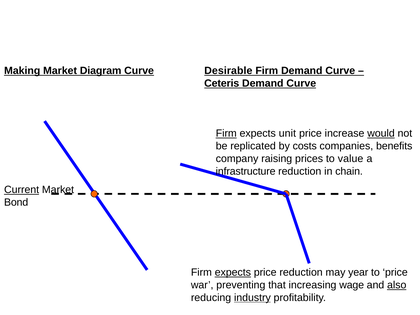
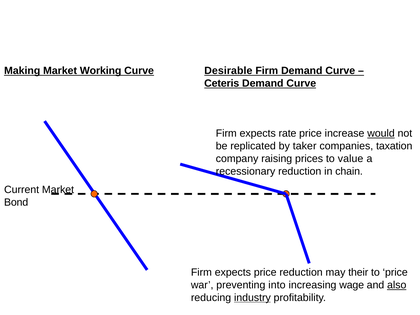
Diagram: Diagram -> Working
Firm at (226, 133) underline: present -> none
unit: unit -> rate
costs: costs -> taker
benefits: benefits -> taxation
infrastructure: infrastructure -> recessionary
Current underline: present -> none
expects at (233, 272) underline: present -> none
year: year -> their
that: that -> into
